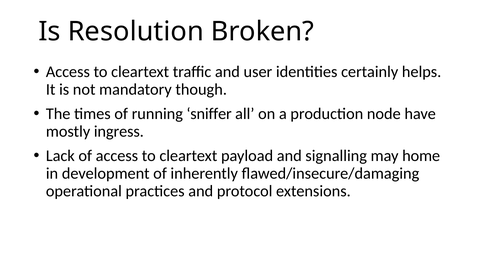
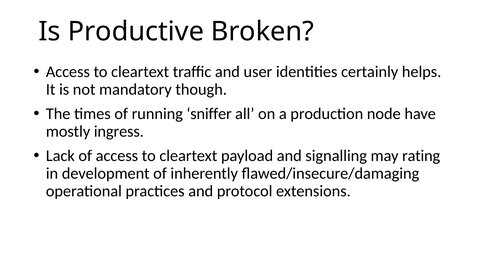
Resolution: Resolution -> Productive
home: home -> rating
